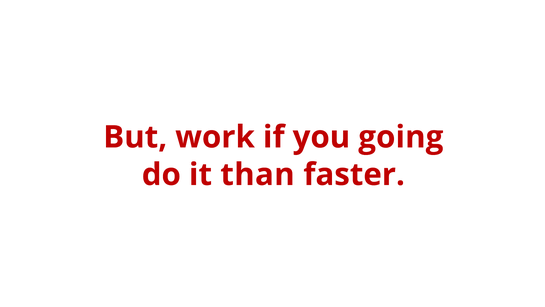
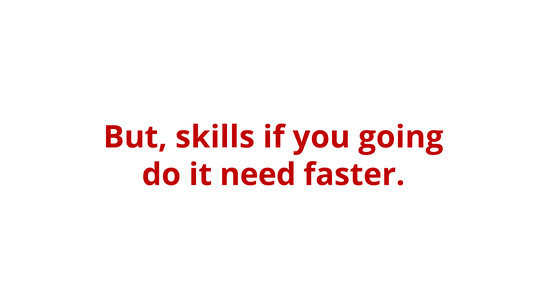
work: work -> skills
than: than -> need
